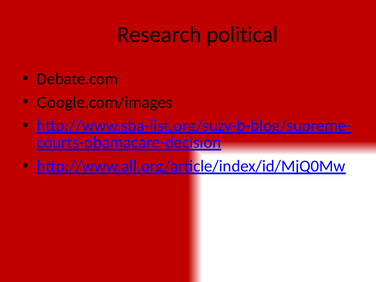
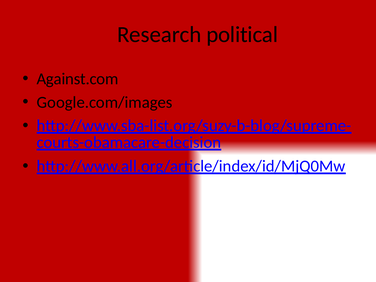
Debate.com: Debate.com -> Against.com
